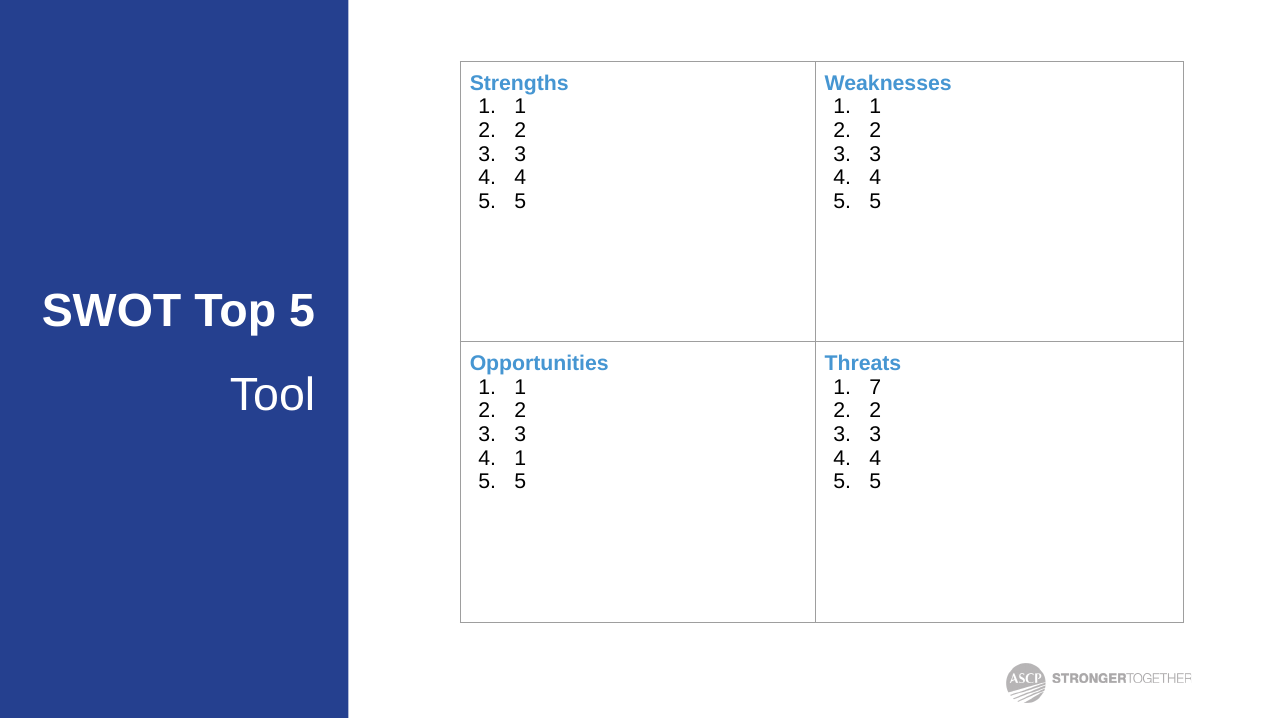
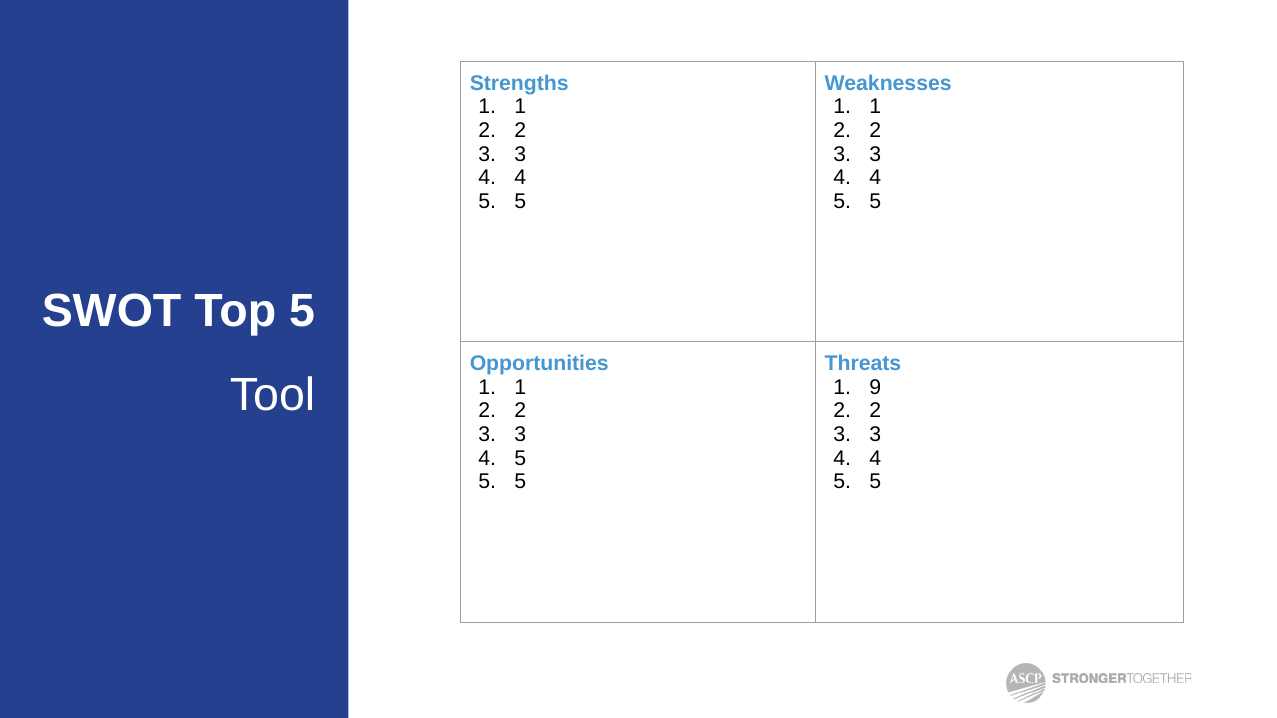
7: 7 -> 9
1 at (520, 458): 1 -> 5
